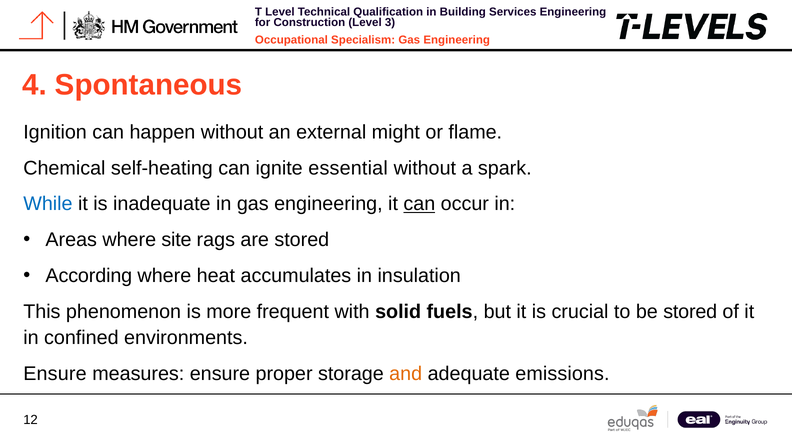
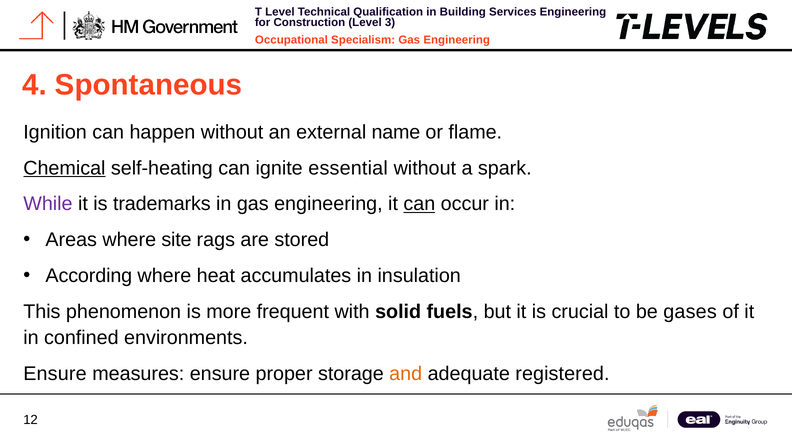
might: might -> name
Chemical underline: none -> present
While colour: blue -> purple
inadequate: inadequate -> trademarks
be stored: stored -> gases
emissions: emissions -> registered
